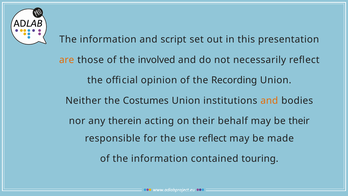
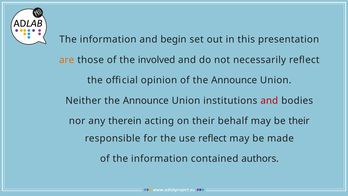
script: script -> begin
of the Recording: Recording -> Announce
Neither the Costumes: Costumes -> Announce
and at (269, 100) colour: orange -> red
touring: touring -> authors
